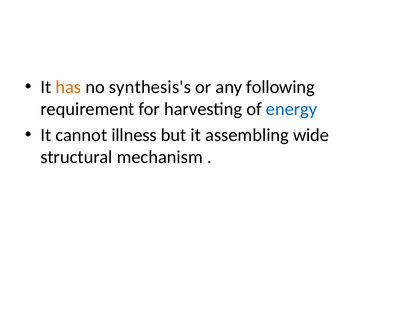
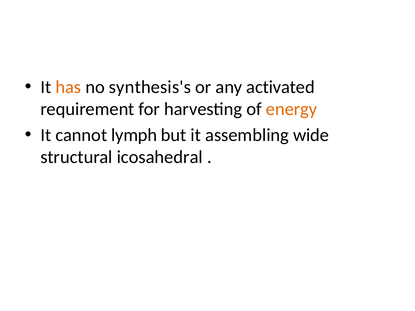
following: following -> activated
energy colour: blue -> orange
illness: illness -> lymph
mechanism: mechanism -> icosahedral
